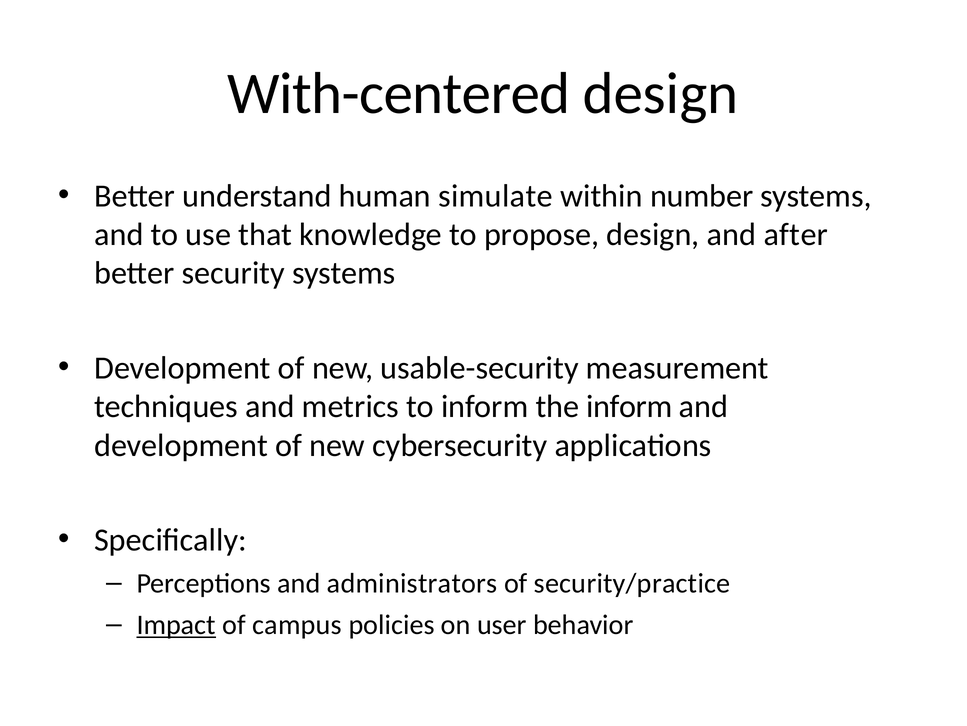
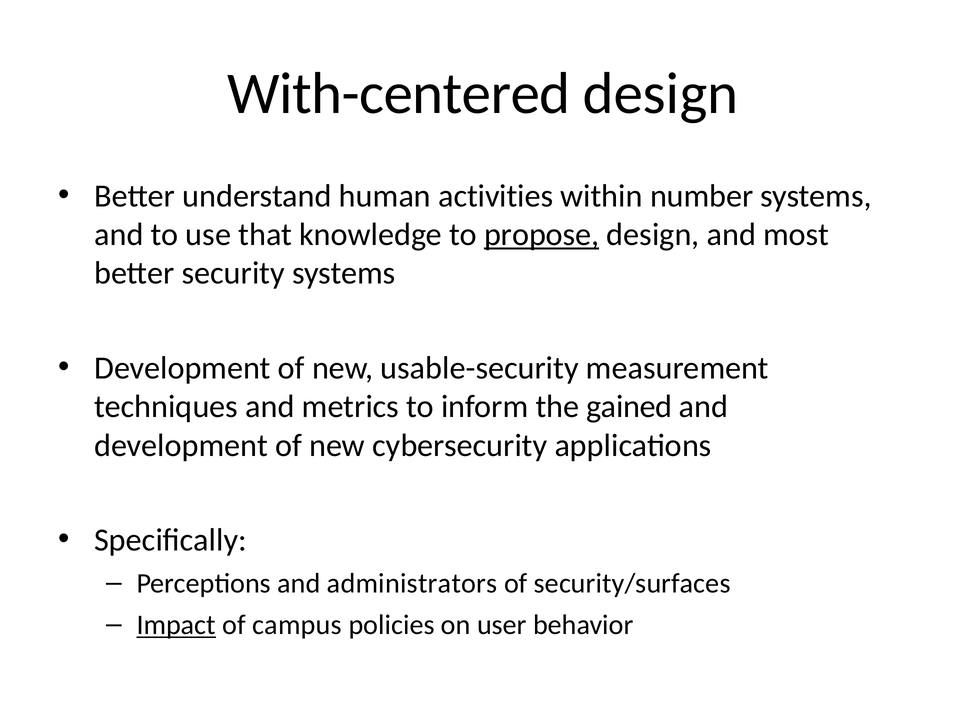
simulate: simulate -> activities
propose underline: none -> present
after: after -> most
the inform: inform -> gained
security/practice: security/practice -> security/surfaces
